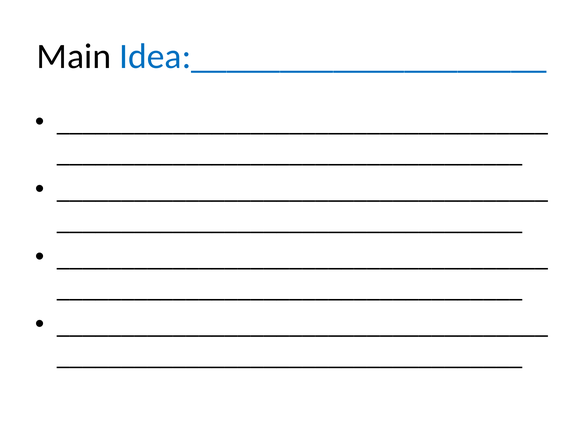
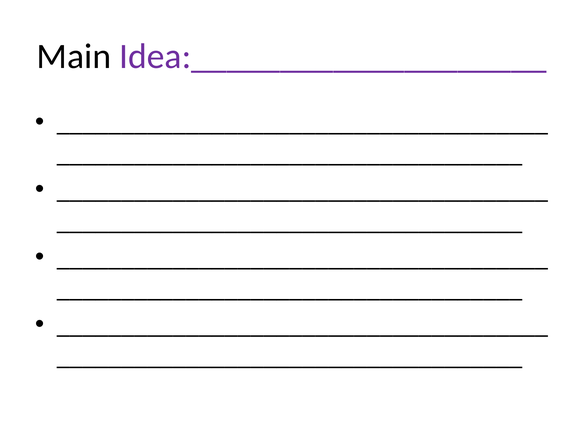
Idea:____________________ colour: blue -> purple
